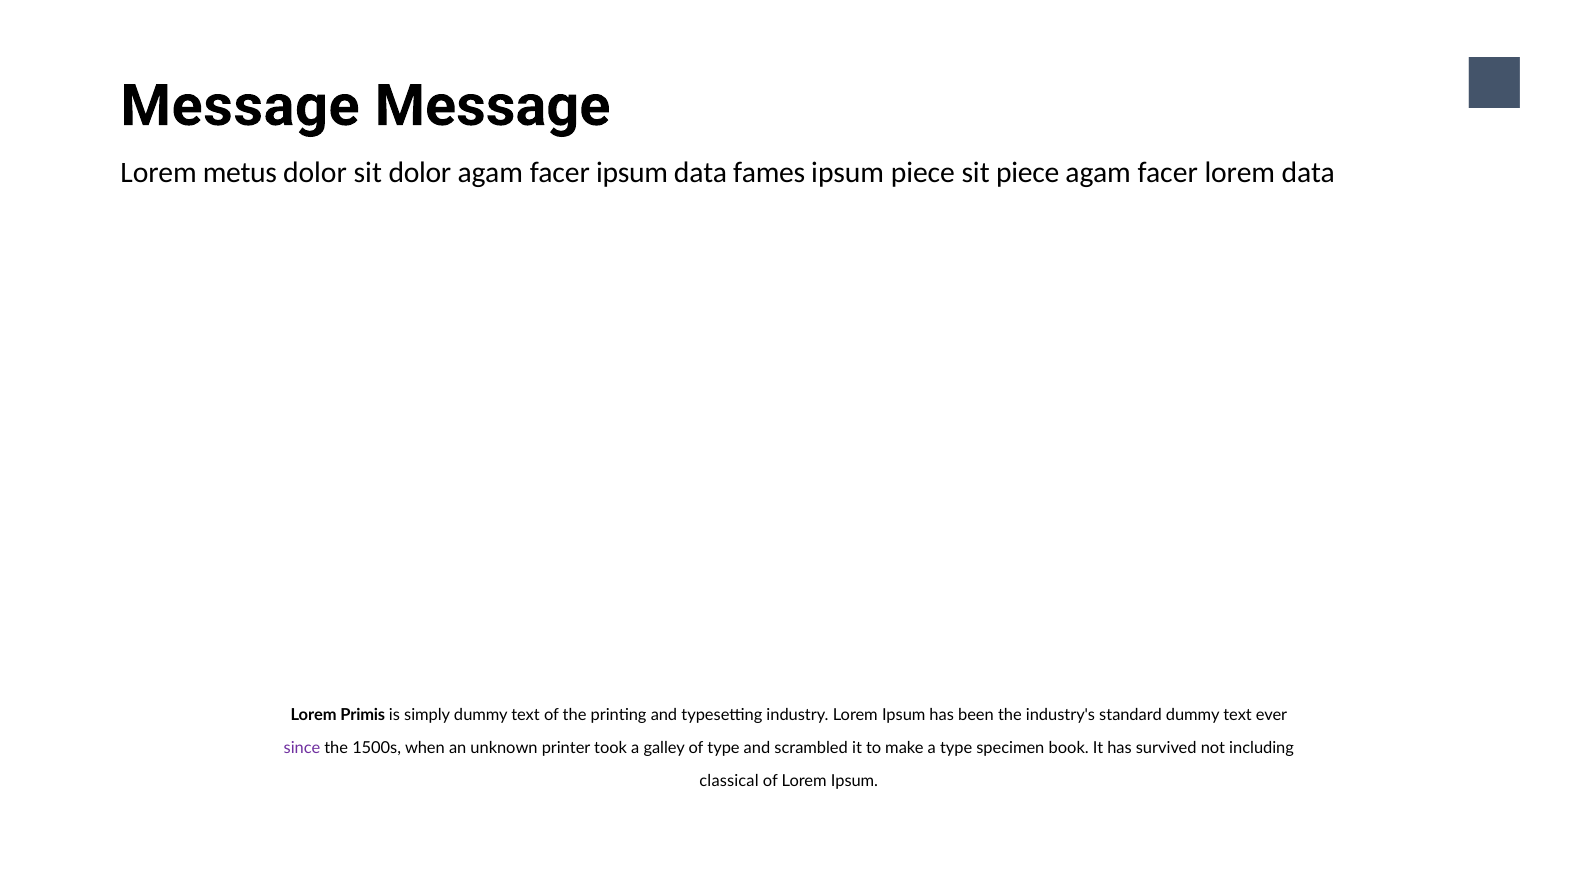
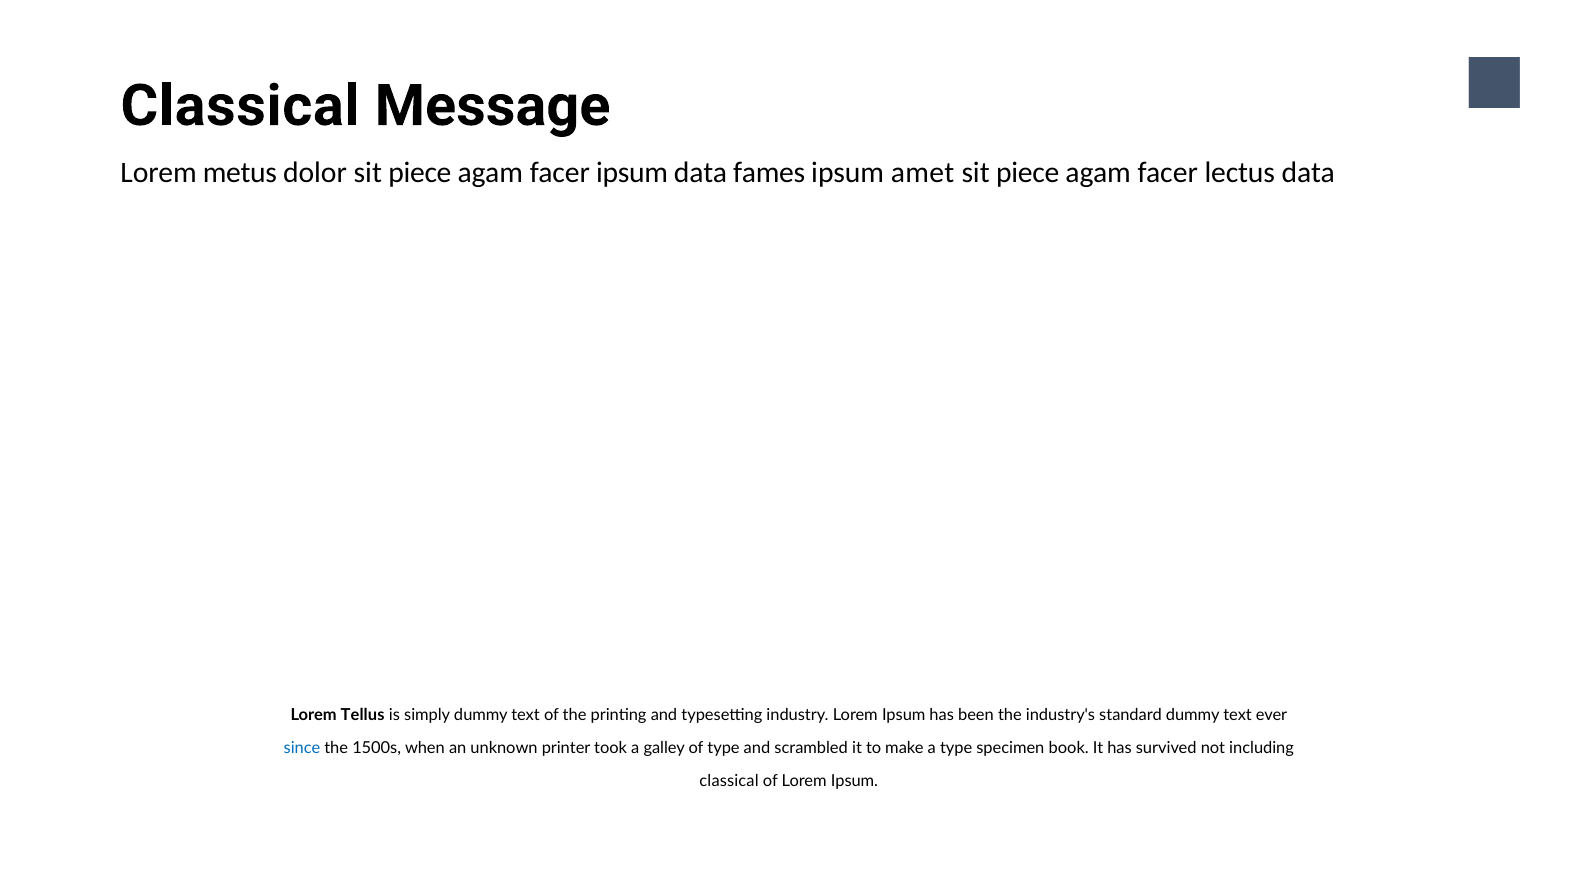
Message at (240, 106): Message -> Classical
dolor sit dolor: dolor -> piece
ipsum piece: piece -> amet
facer lorem: lorem -> lectus
Primis: Primis -> Tellus
since colour: purple -> blue
